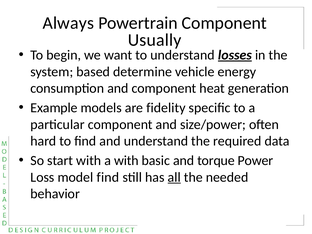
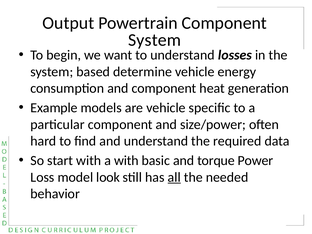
Always: Always -> Output
Usually at (155, 40): Usually -> System
losses underline: present -> none
are fidelity: fidelity -> vehicle
model find: find -> look
